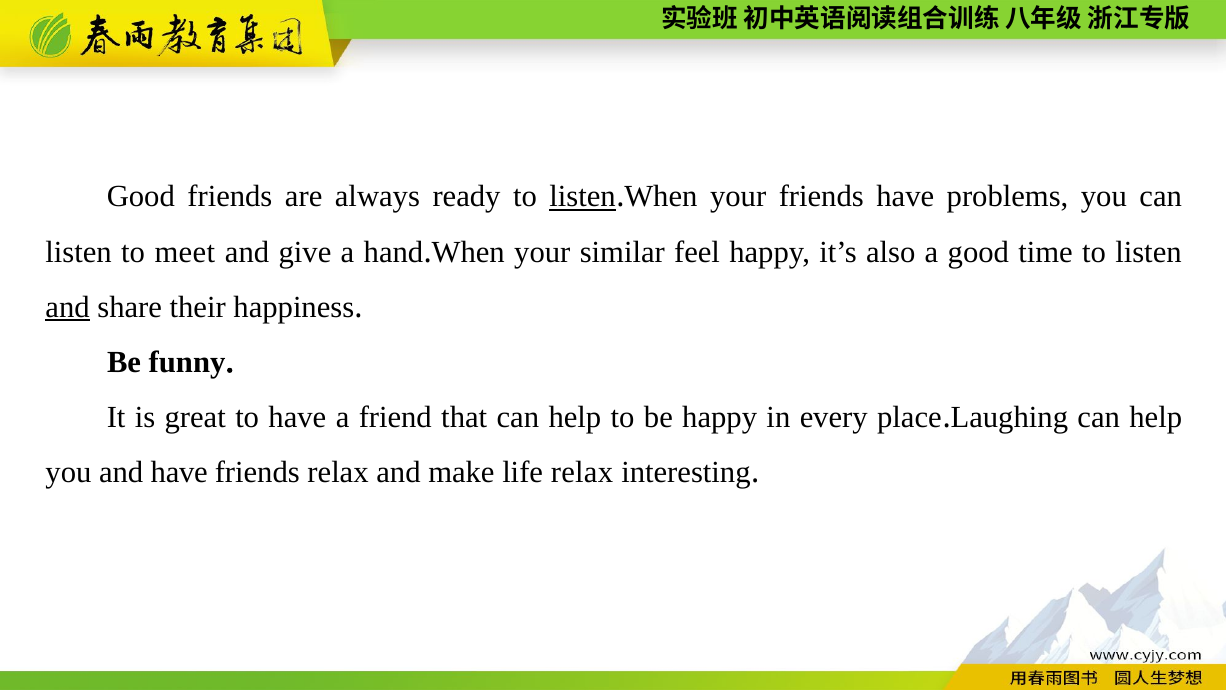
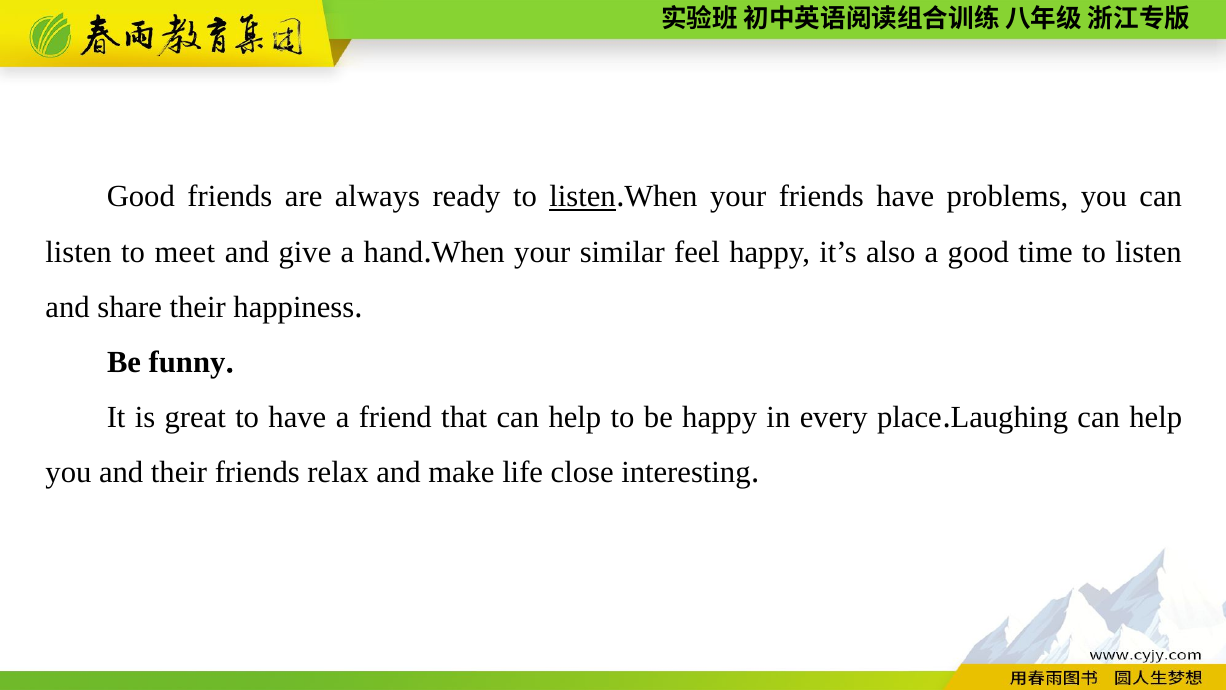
and at (68, 307) underline: present -> none
and have: have -> their
life relax: relax -> close
